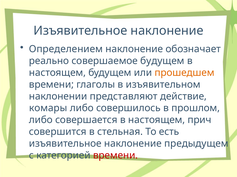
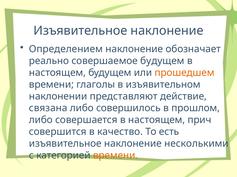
комары: комары -> связана
стельная: стельная -> качество
предыдущем: предыдущем -> несколькими
времени at (116, 156) colour: red -> orange
